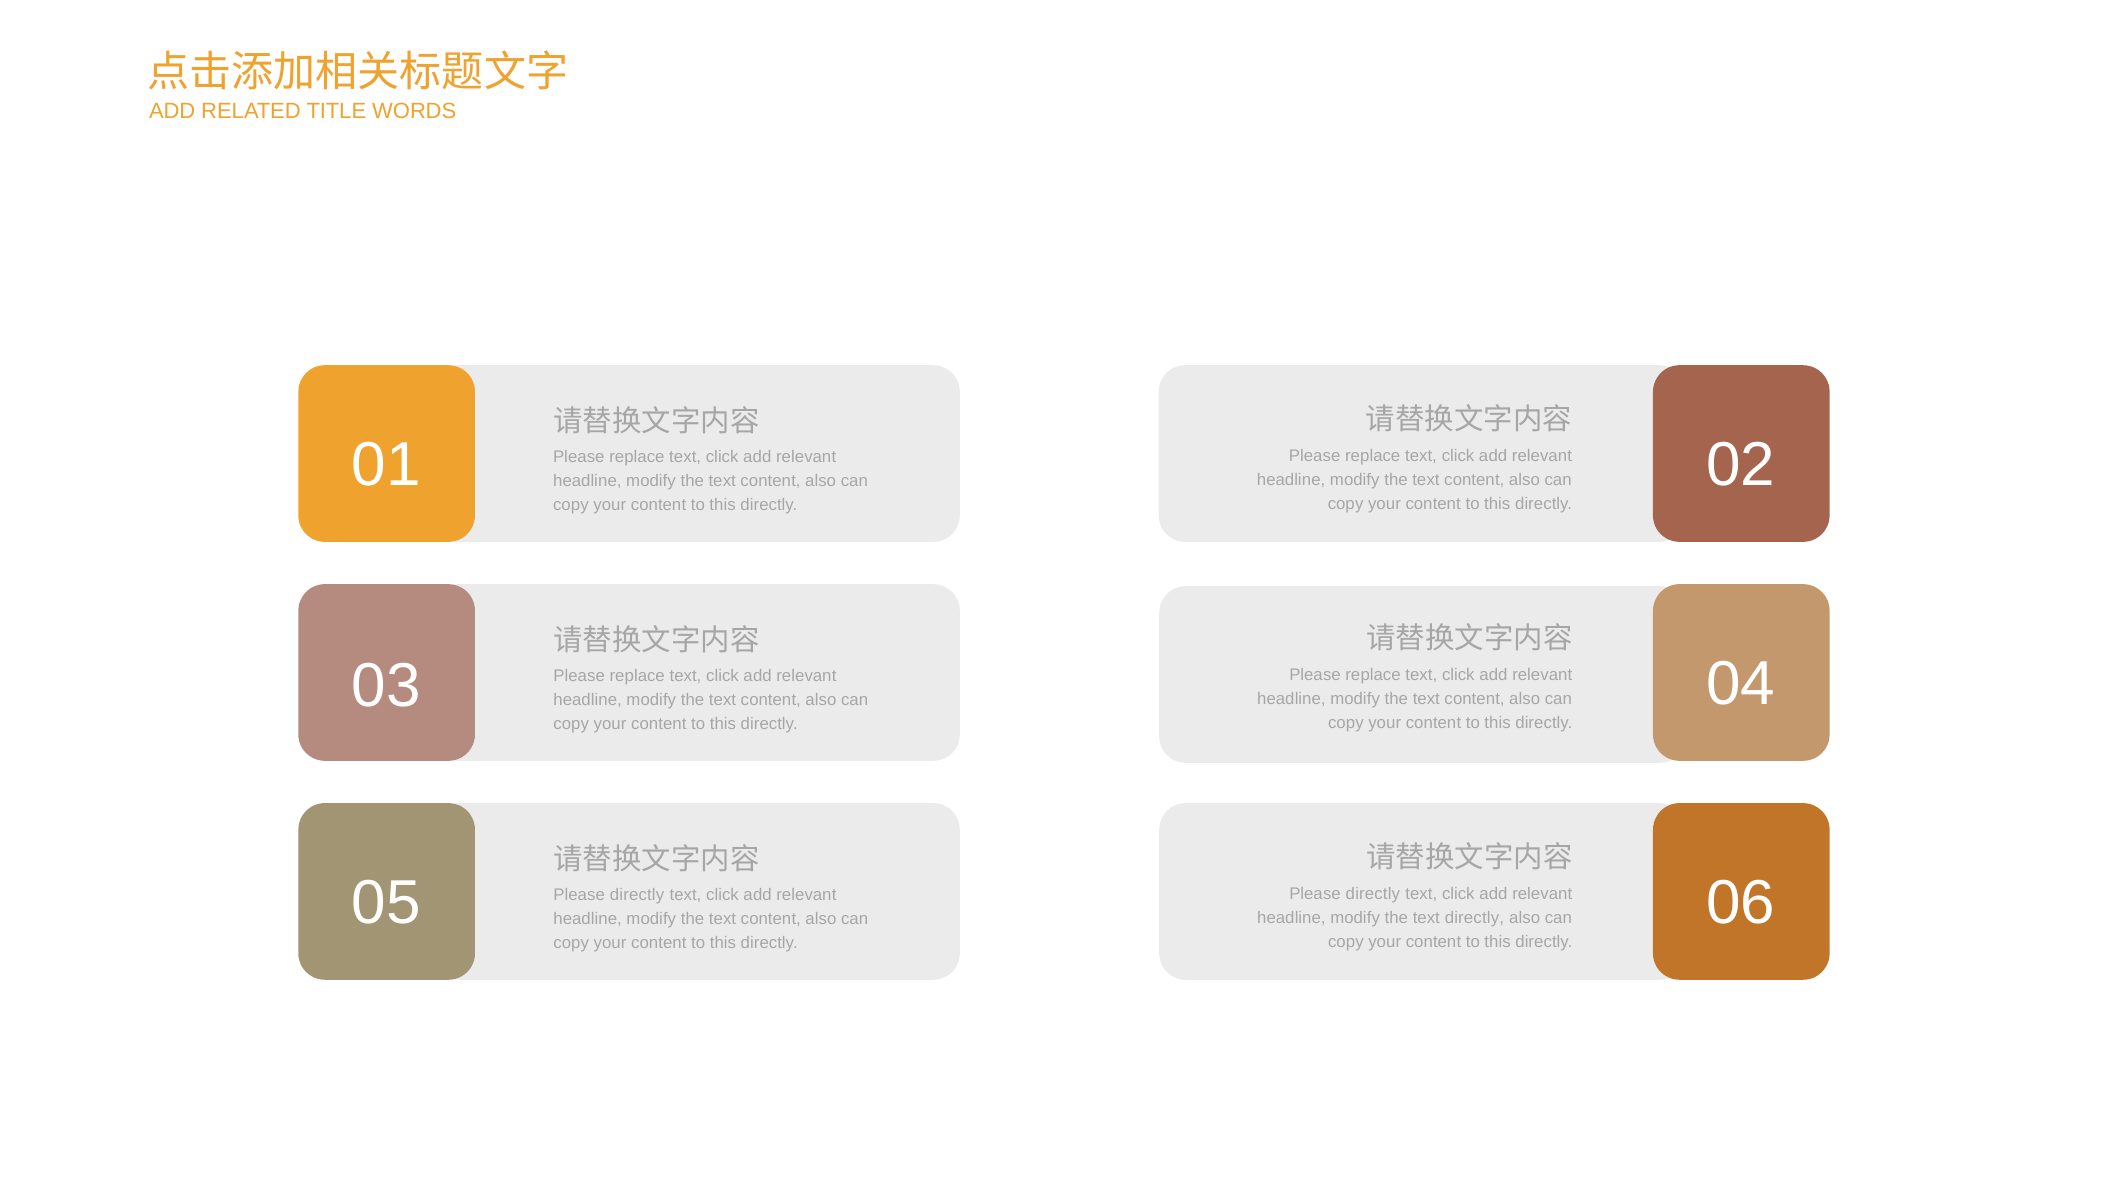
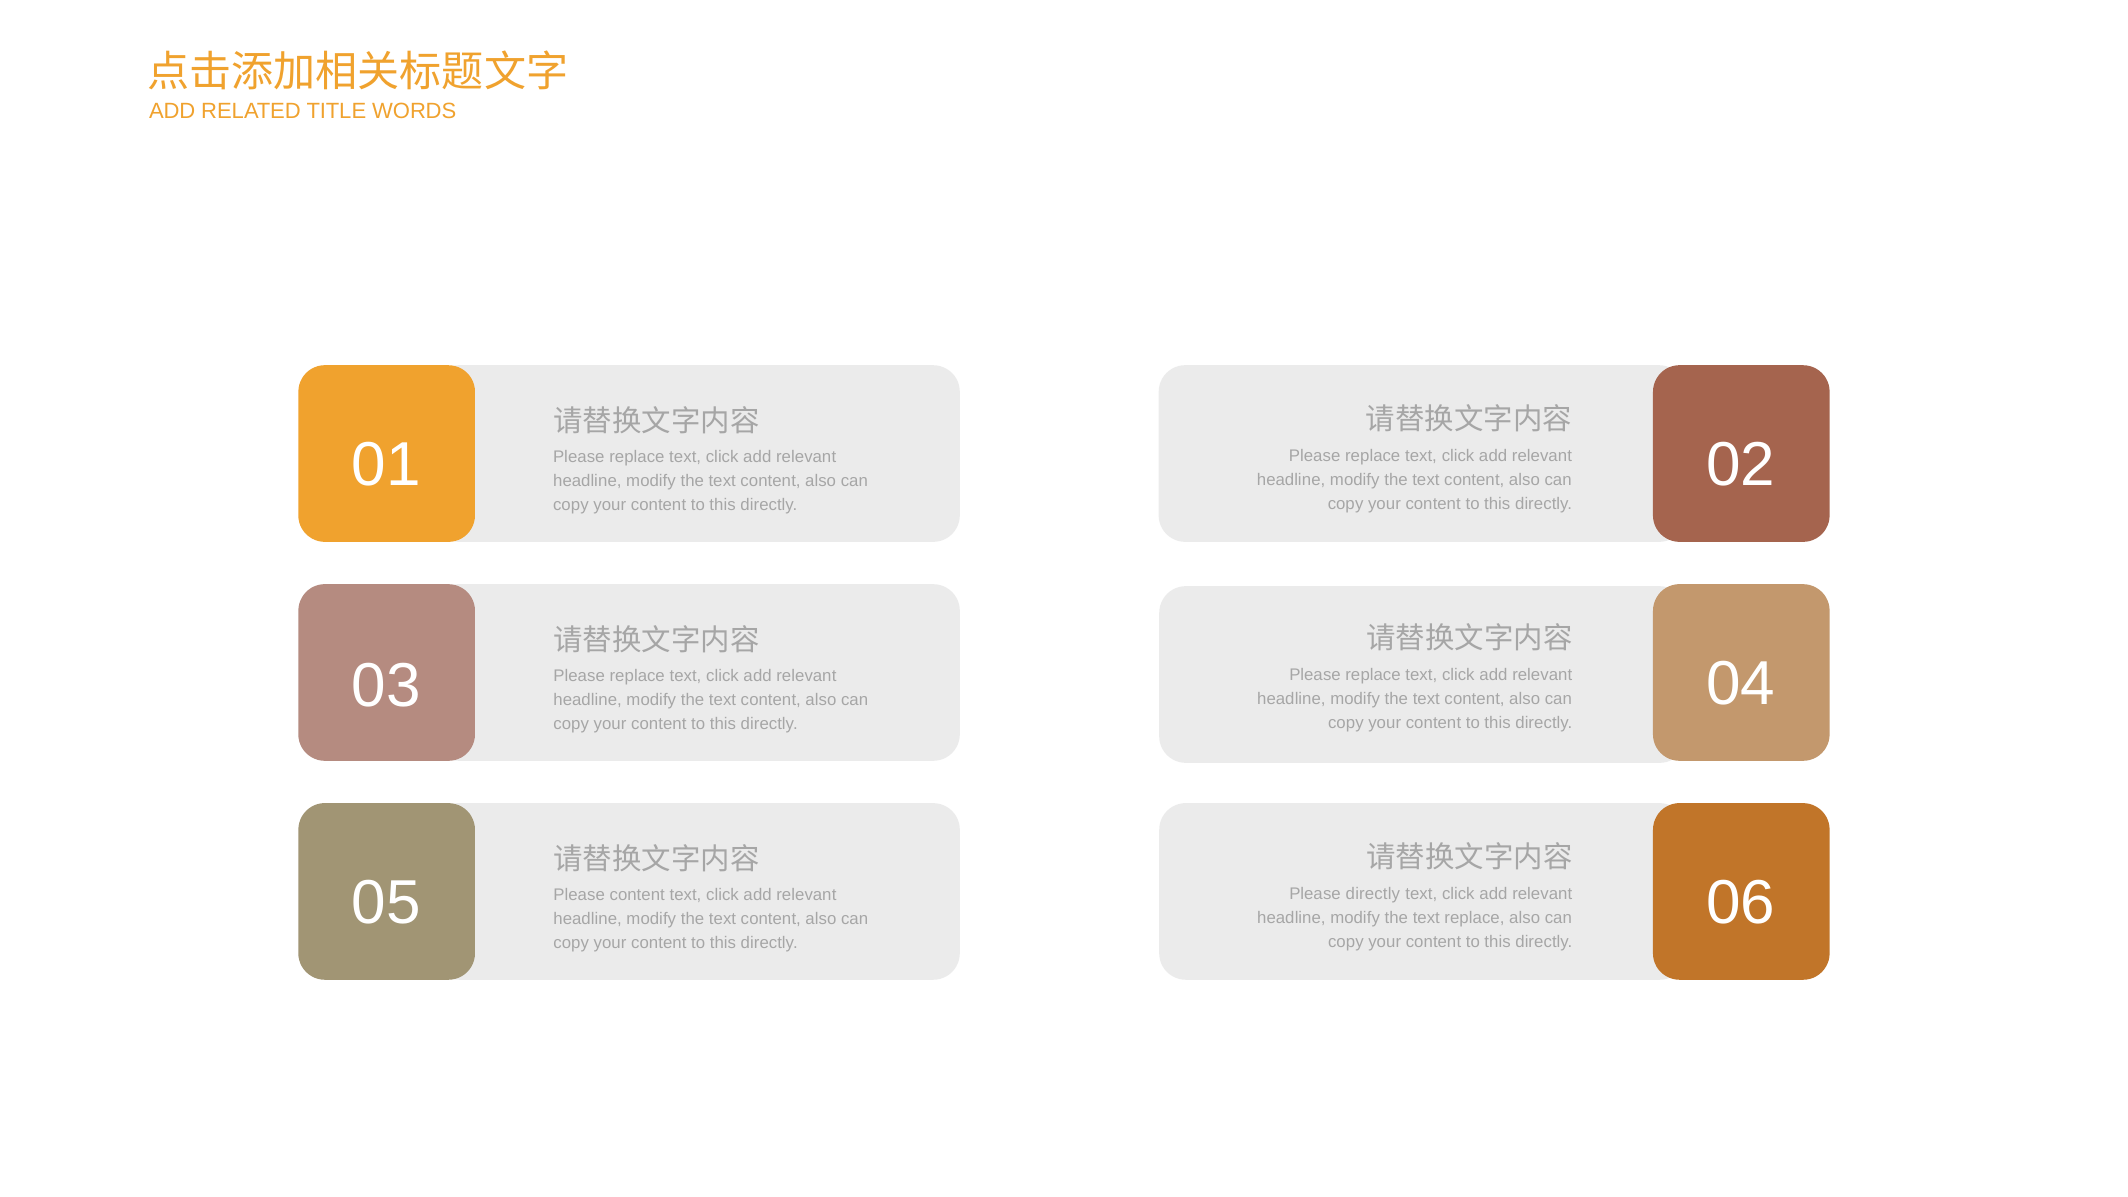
directly at (637, 895): directly -> content
text directly: directly -> replace
